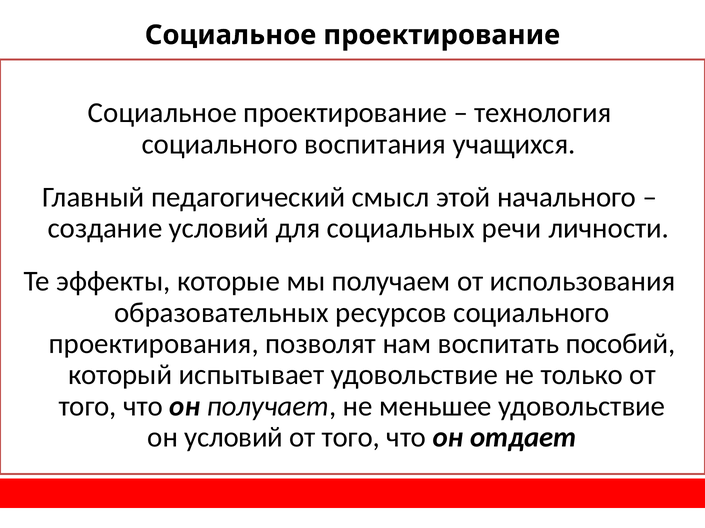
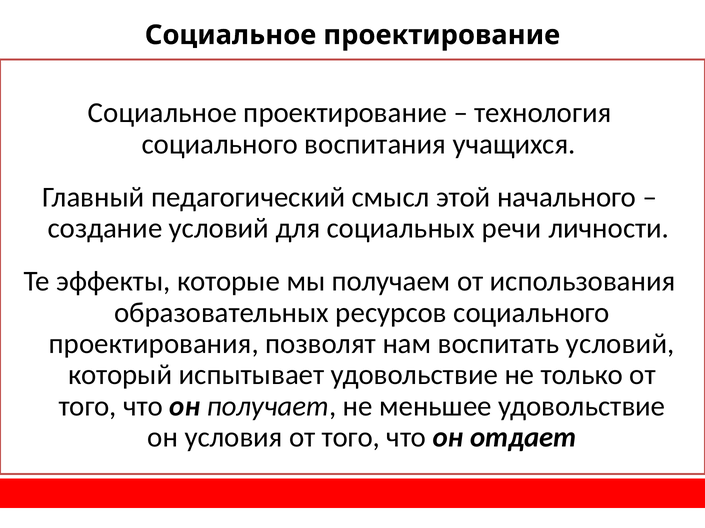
воспитать пособий: пособий -> условий
он условий: условий -> условия
